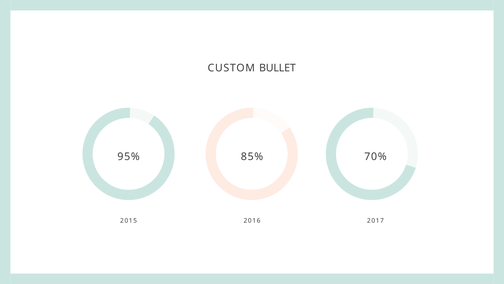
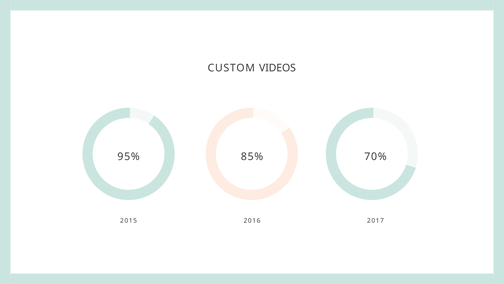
BULLET: BULLET -> VIDEOS
